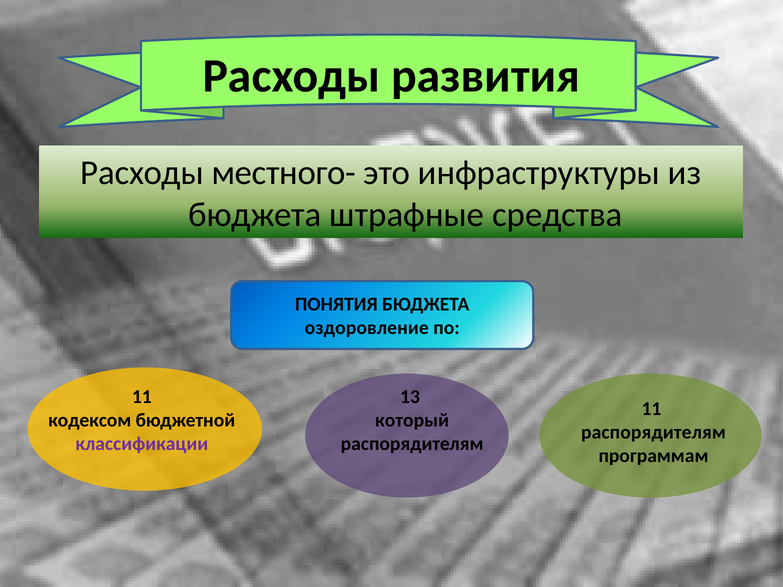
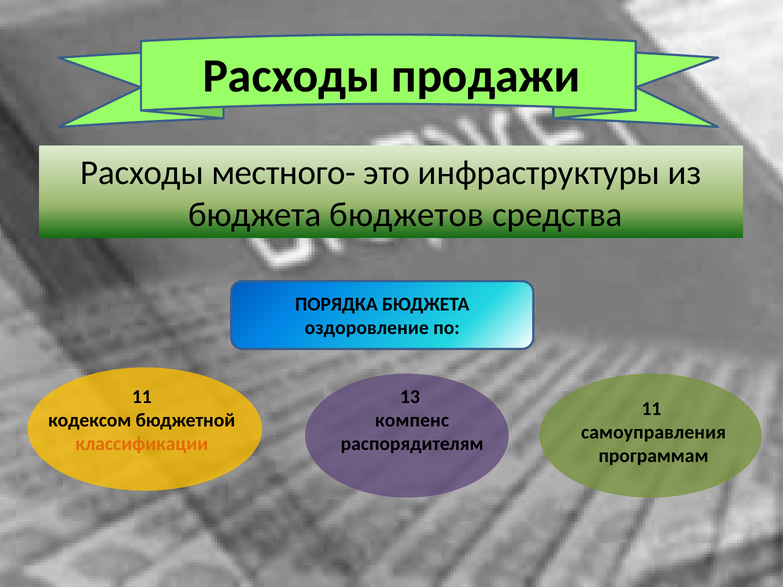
развития: развития -> продажи
штрафные: штрафные -> бюджетов
ПОНЯТИЯ: ПОНЯТИЯ -> ПОРЯДКА
который: который -> компенс
распорядителям at (653, 433): распорядителям -> самоуправления
классификации colour: purple -> orange
